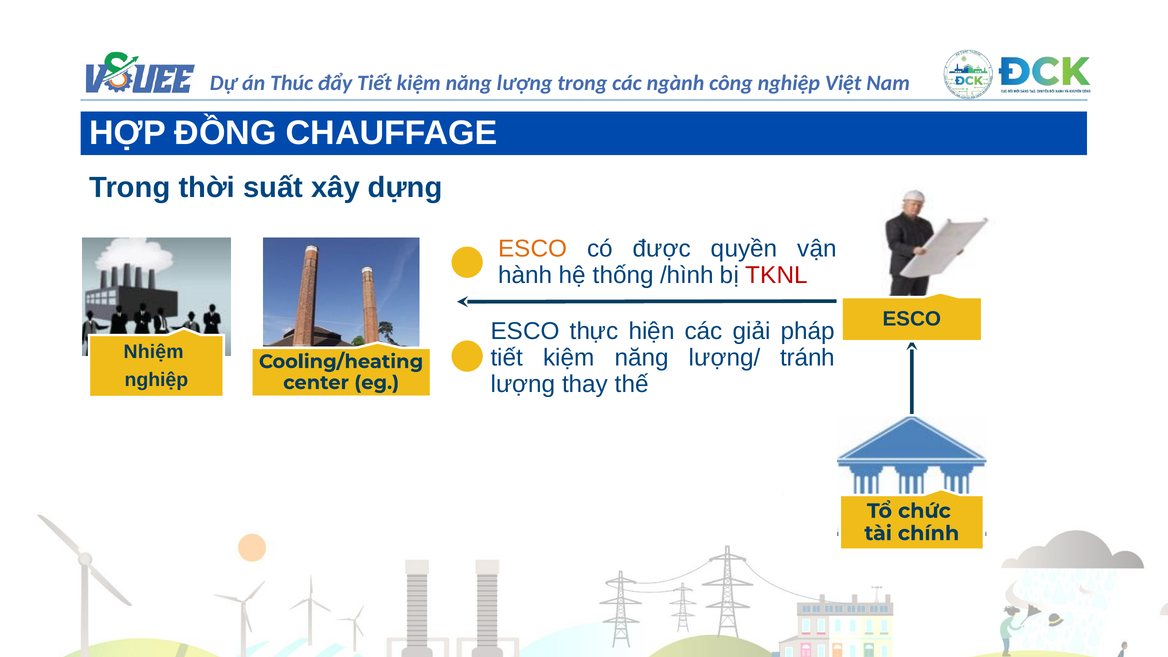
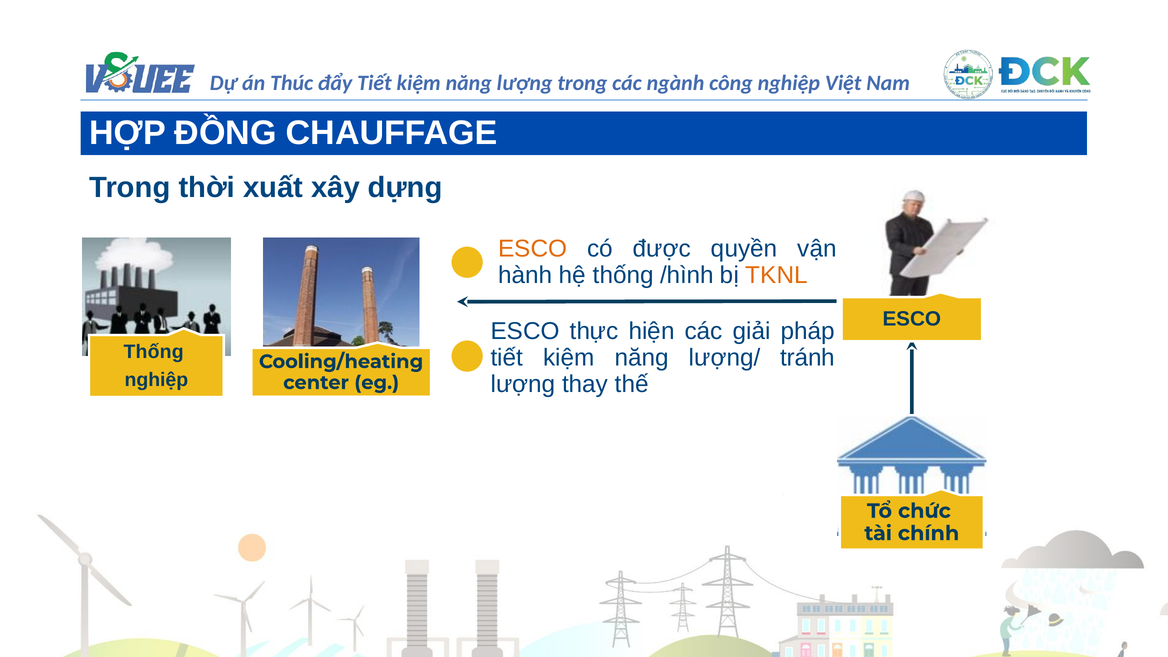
suất: suất -> xuất
TKNL colour: red -> orange
Nhiệm at (154, 352): Nhiệm -> Thống
